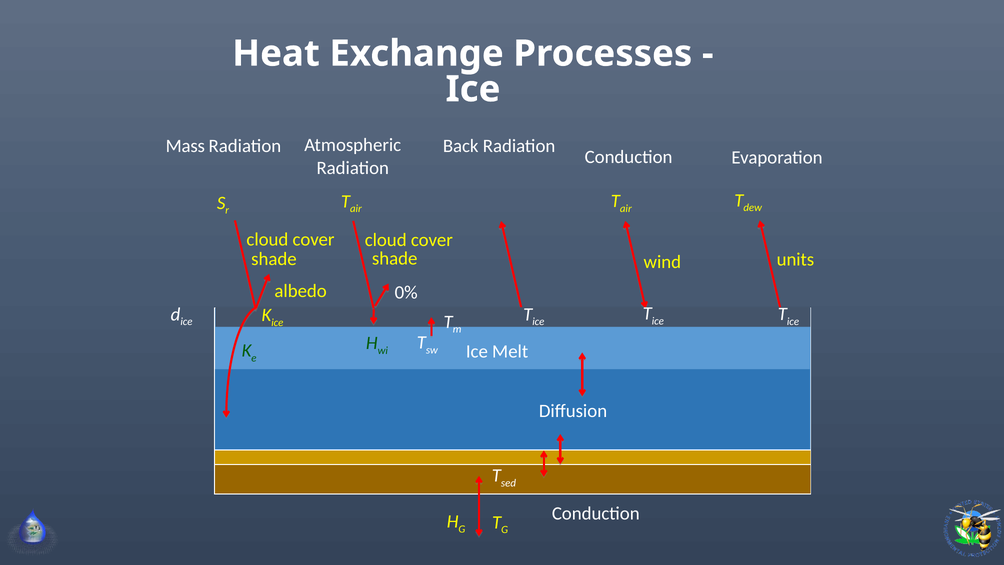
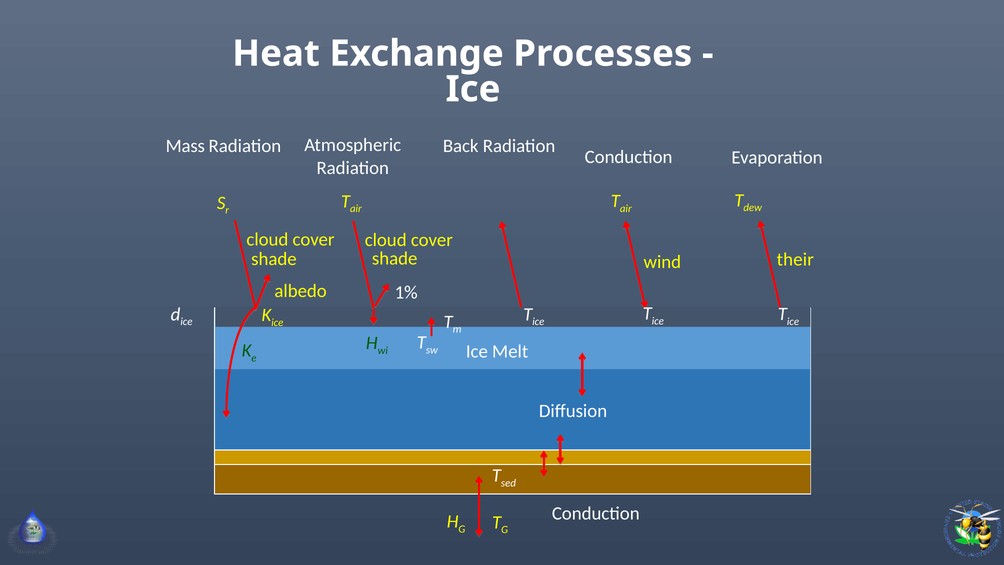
units: units -> their
0%: 0% -> 1%
